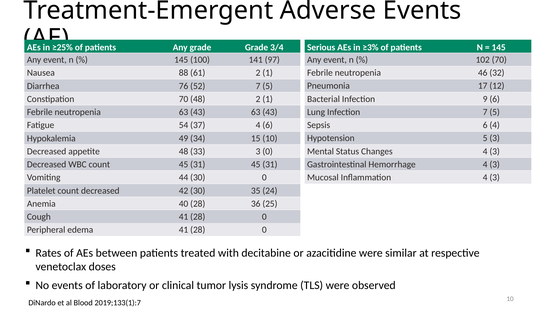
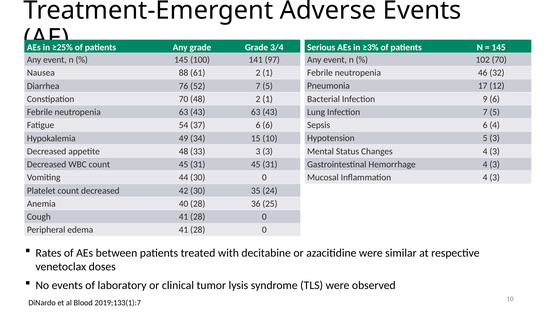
37 4: 4 -> 6
3 0: 0 -> 3
